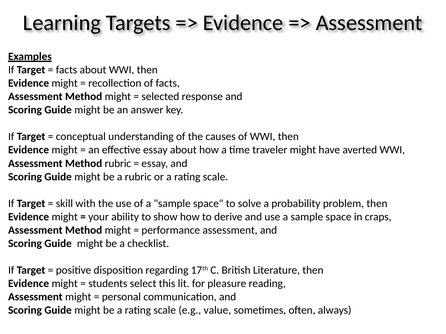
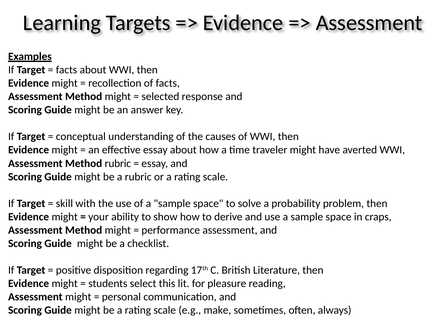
value: value -> make
